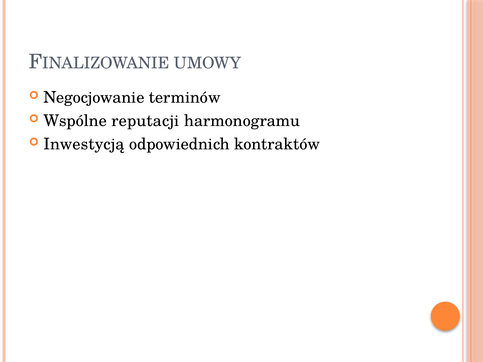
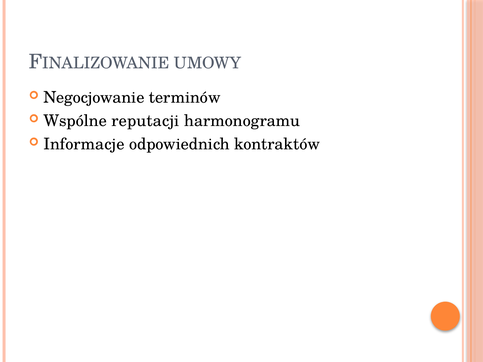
Inwestycją: Inwestycją -> Informacje
